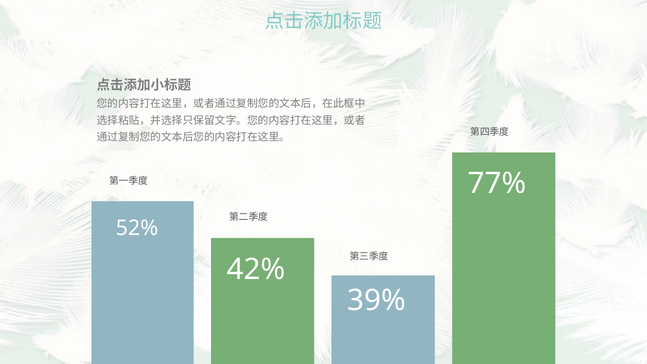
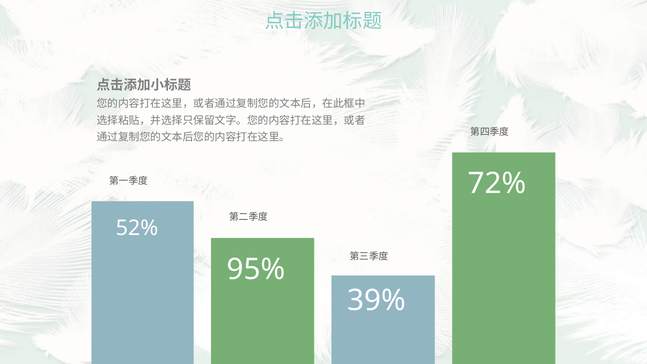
77%: 77% -> 72%
42%: 42% -> 95%
